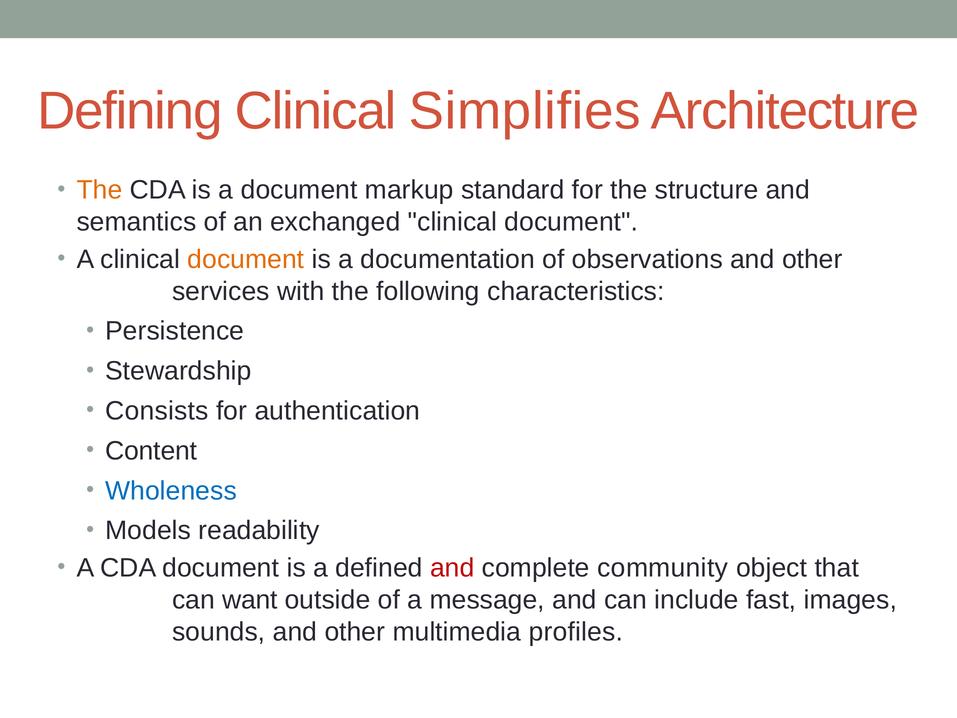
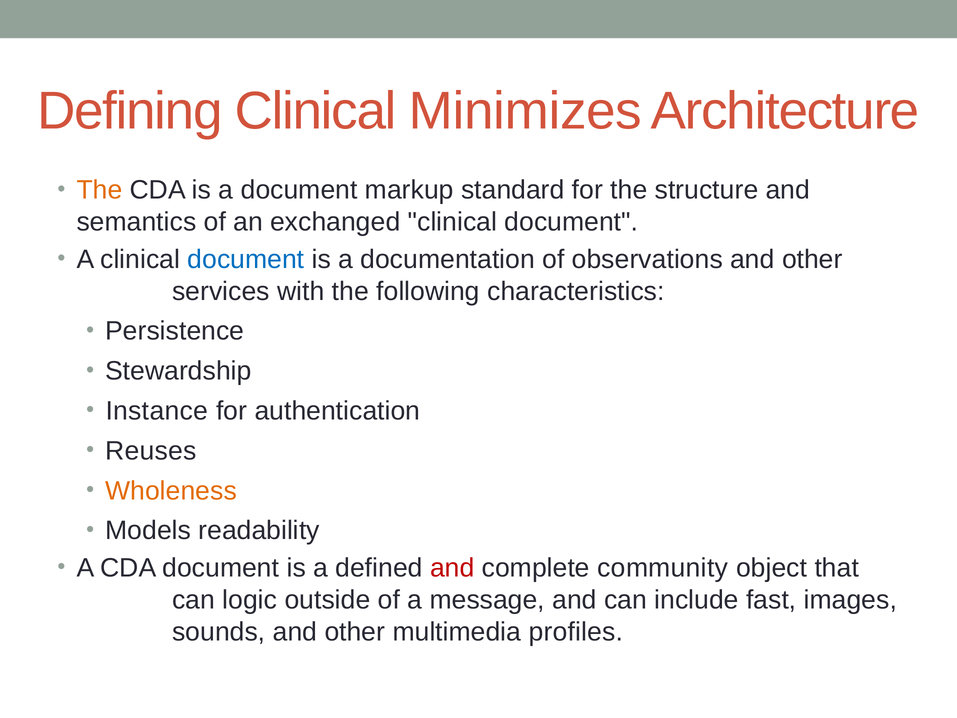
Simplifies: Simplifies -> Minimizes
document at (246, 259) colour: orange -> blue
Consists: Consists -> Instance
Content: Content -> Reuses
Wholeness colour: blue -> orange
want: want -> logic
